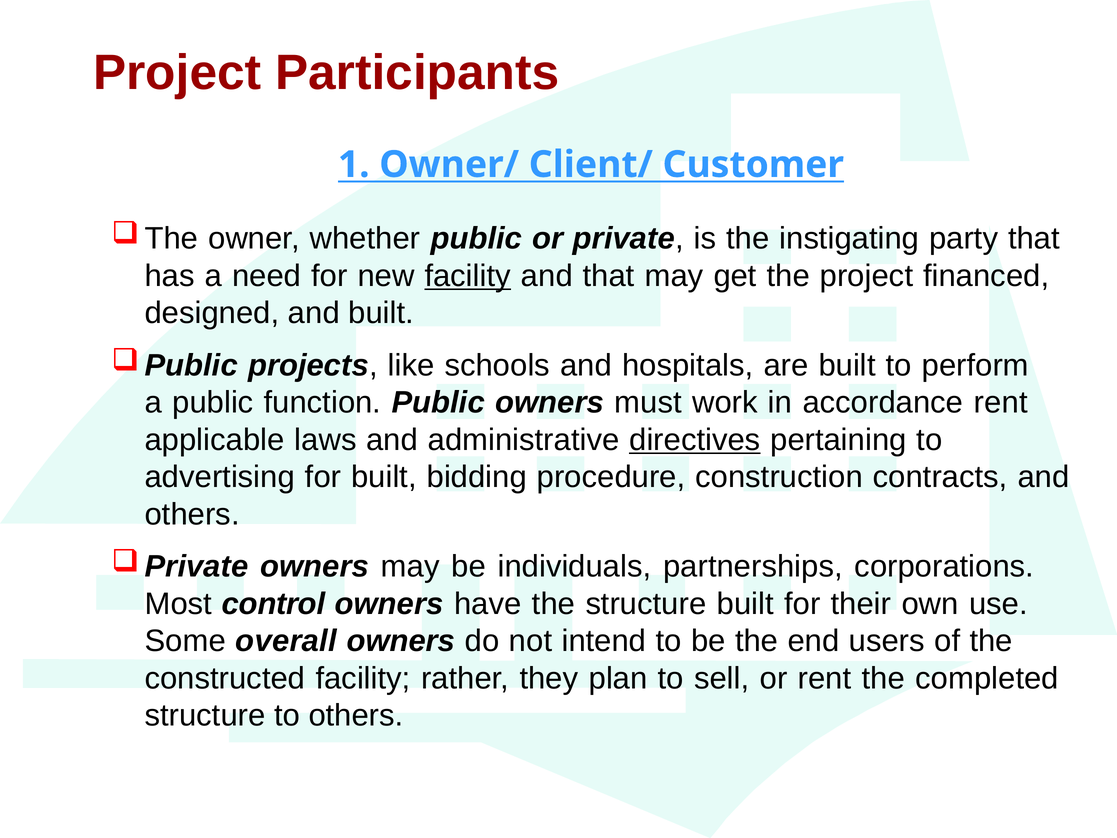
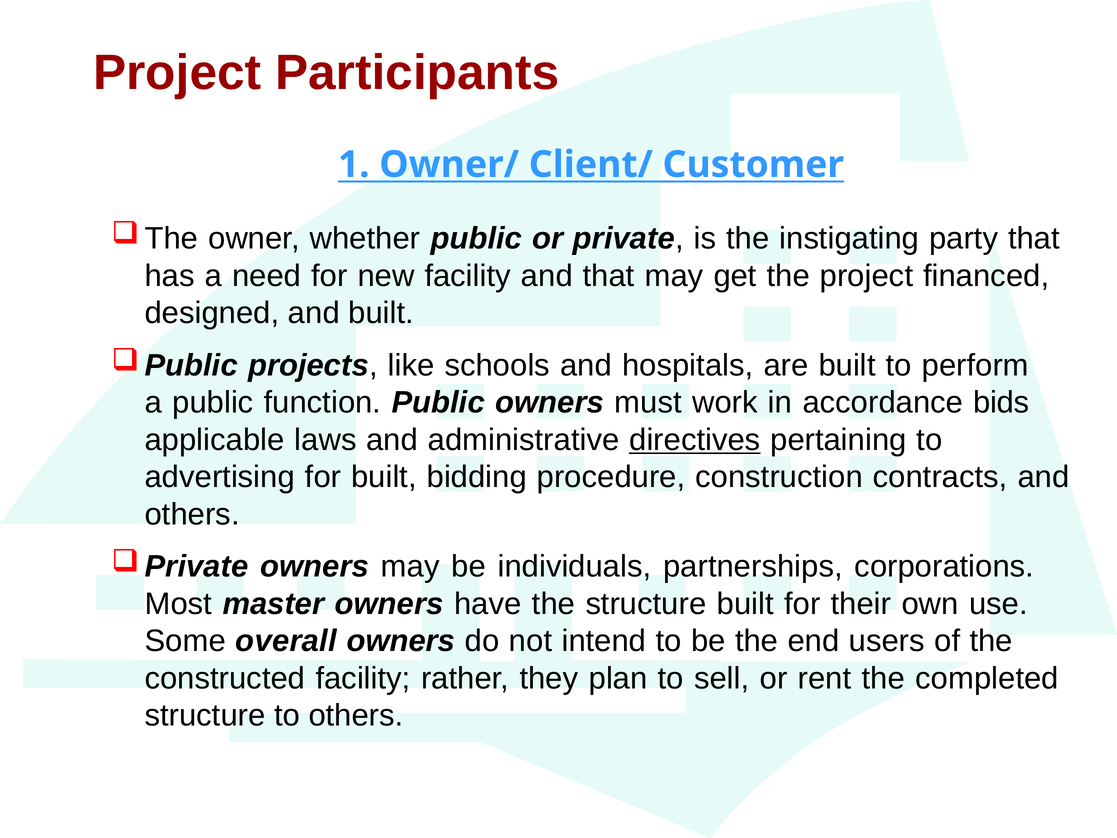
facility at (468, 276) underline: present -> none
accordance rent: rent -> bids
control: control -> master
